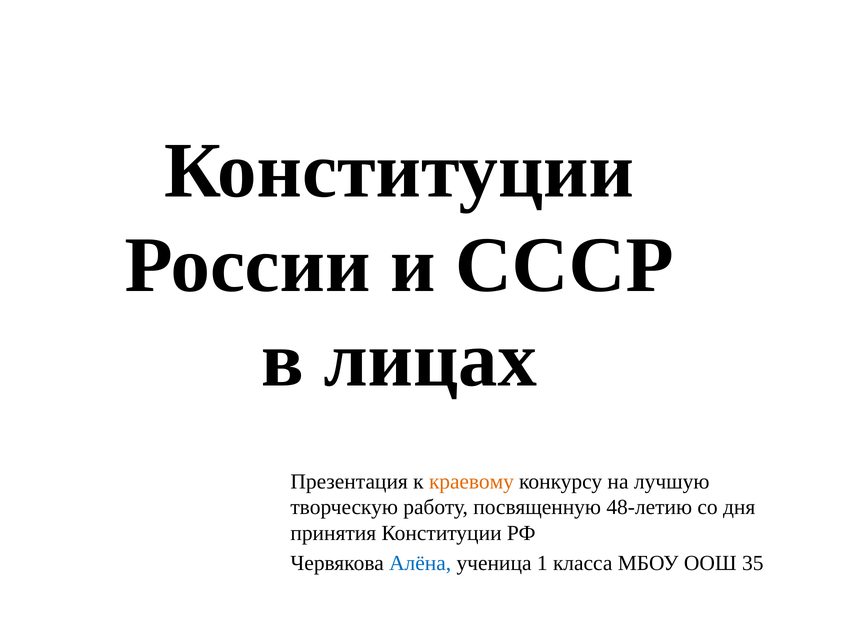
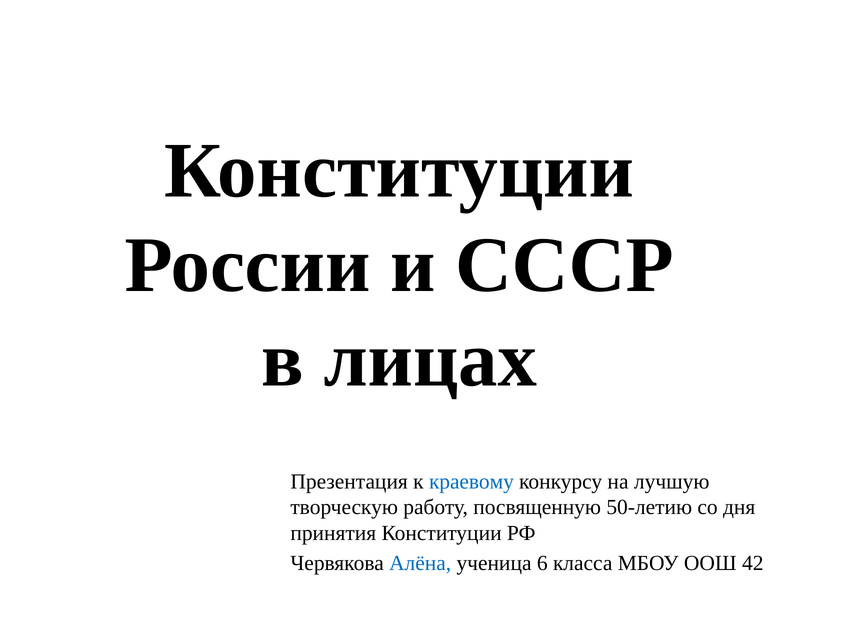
краевому colour: orange -> blue
48-летию: 48-летию -> 50-летию
1: 1 -> 6
35: 35 -> 42
